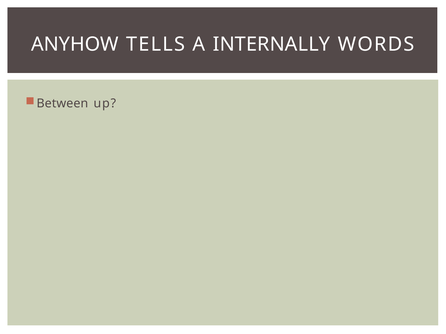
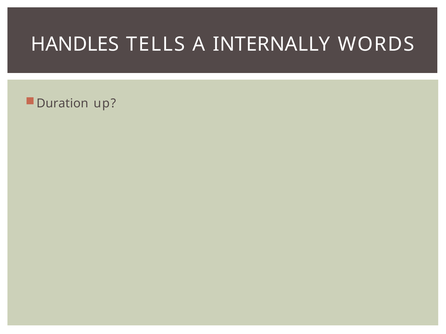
ANYHOW: ANYHOW -> HANDLES
Between: Between -> Duration
